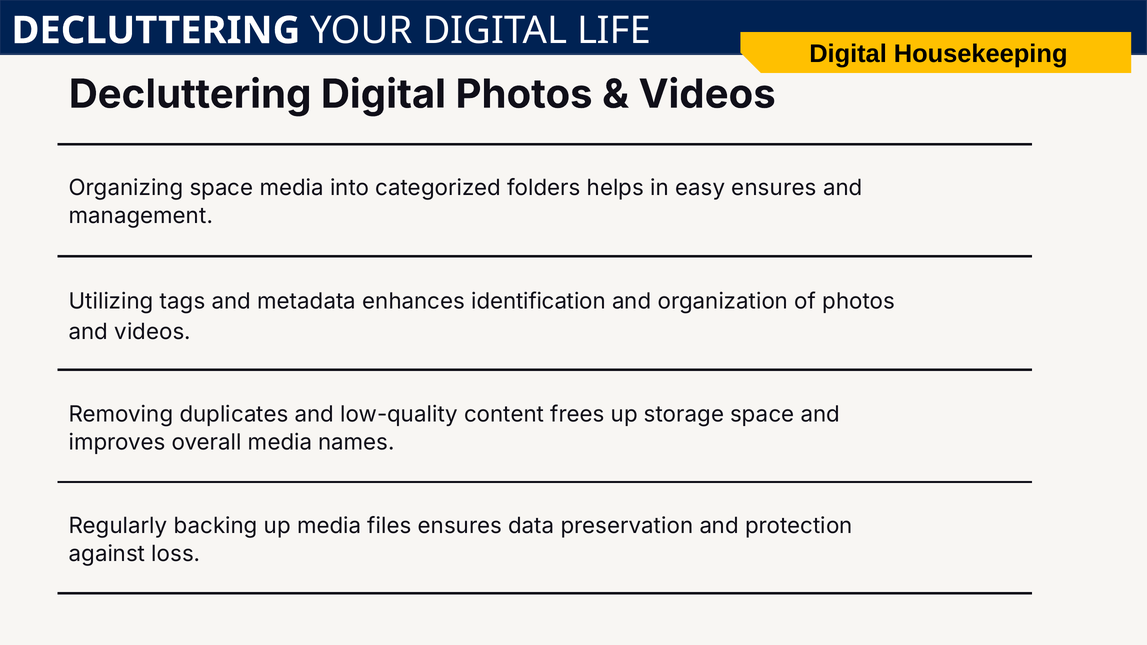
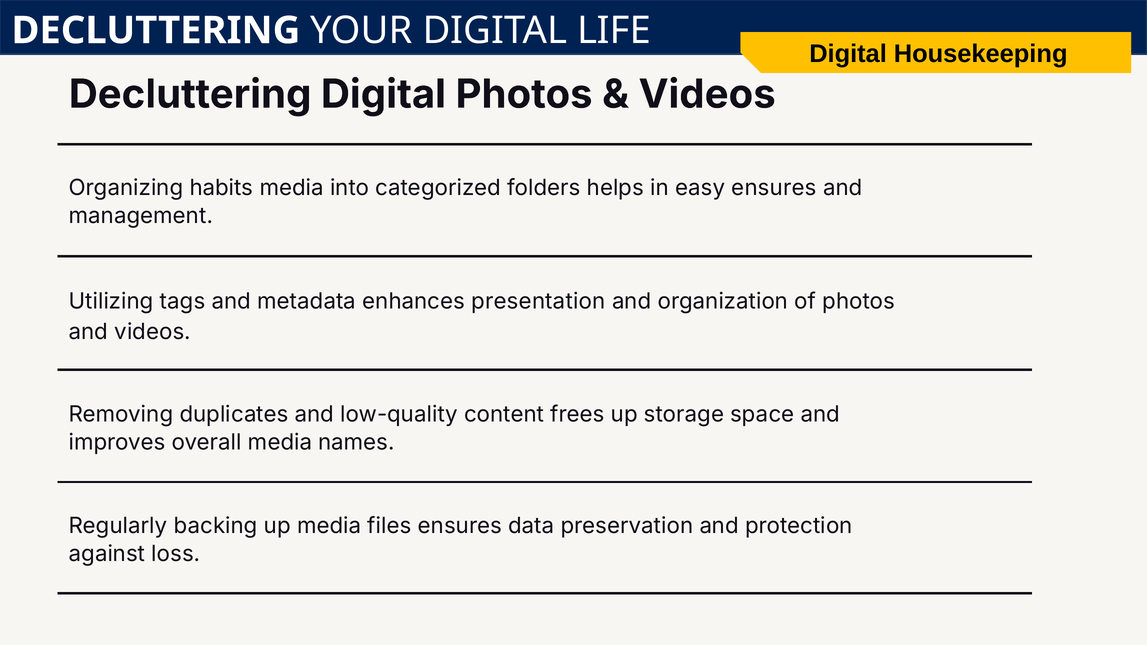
Organizing space: space -> habits
identification: identification -> presentation
